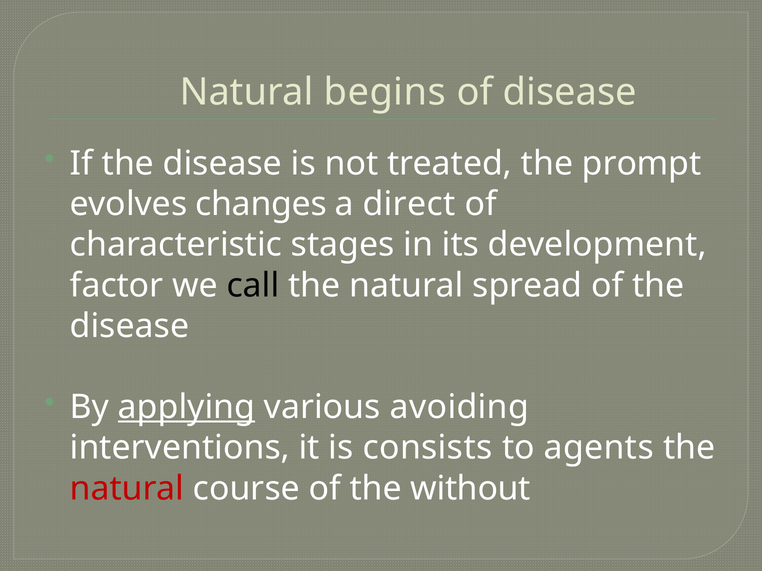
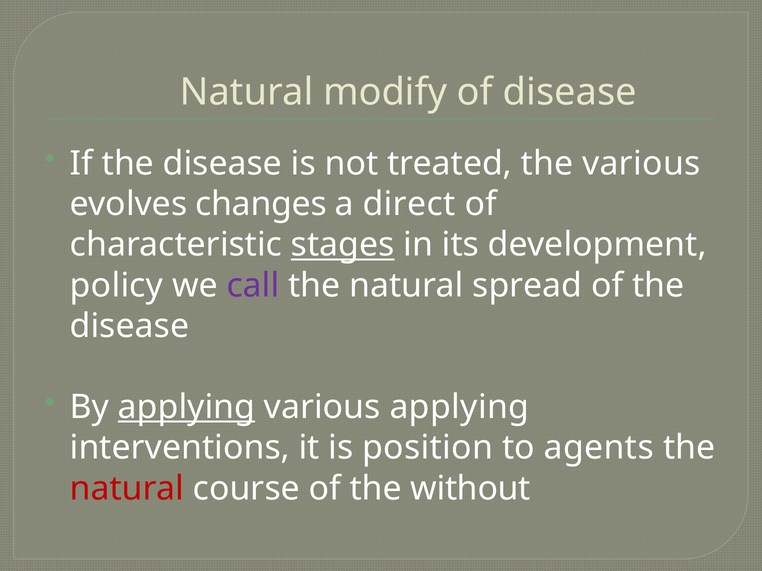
begins: begins -> modify
the prompt: prompt -> various
stages underline: none -> present
factor: factor -> policy
call colour: black -> purple
various avoiding: avoiding -> applying
consists: consists -> position
